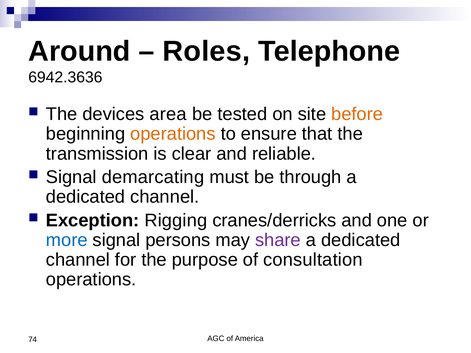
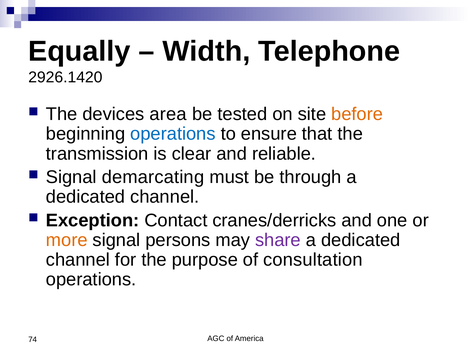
Around: Around -> Equally
Roles: Roles -> Width
6942.3636: 6942.3636 -> 2926.1420
operations at (173, 134) colour: orange -> blue
Rigging: Rigging -> Contact
more colour: blue -> orange
